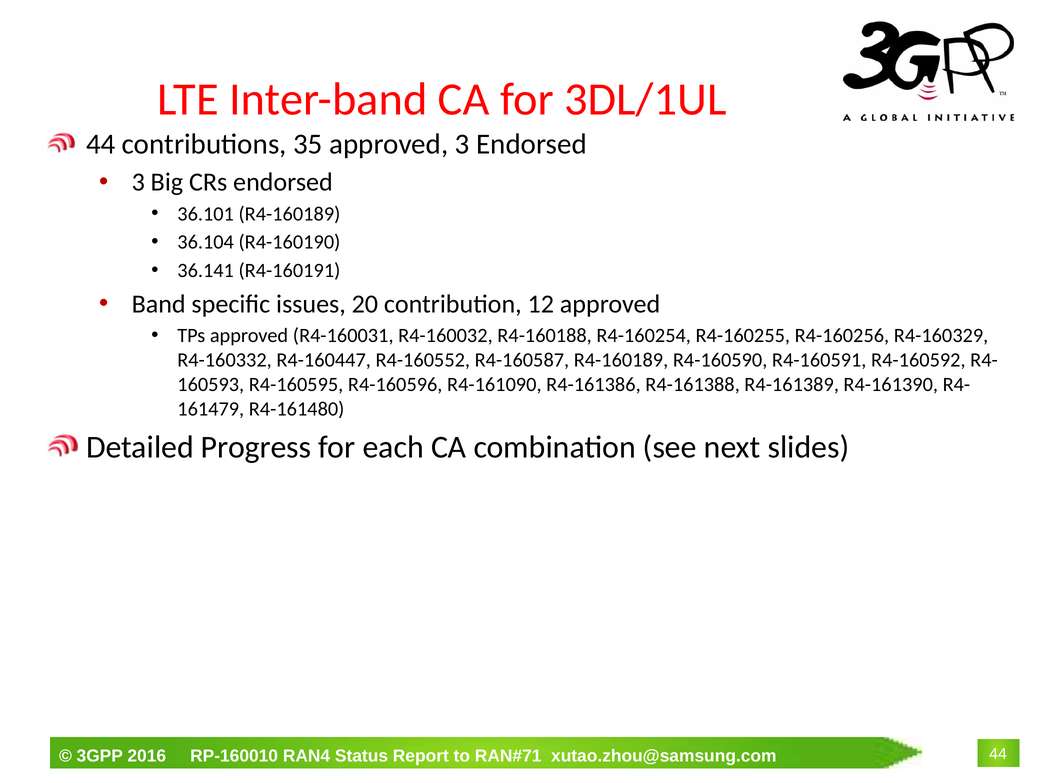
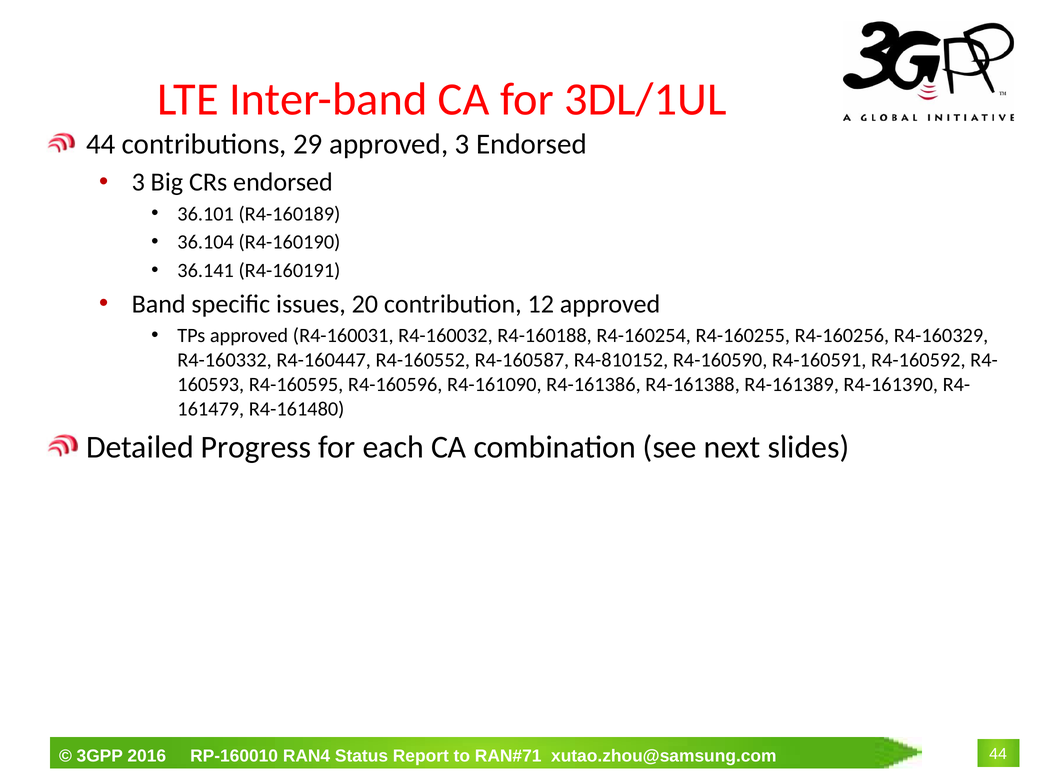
35: 35 -> 29
R4-160587 R4-160189: R4-160189 -> R4-810152
